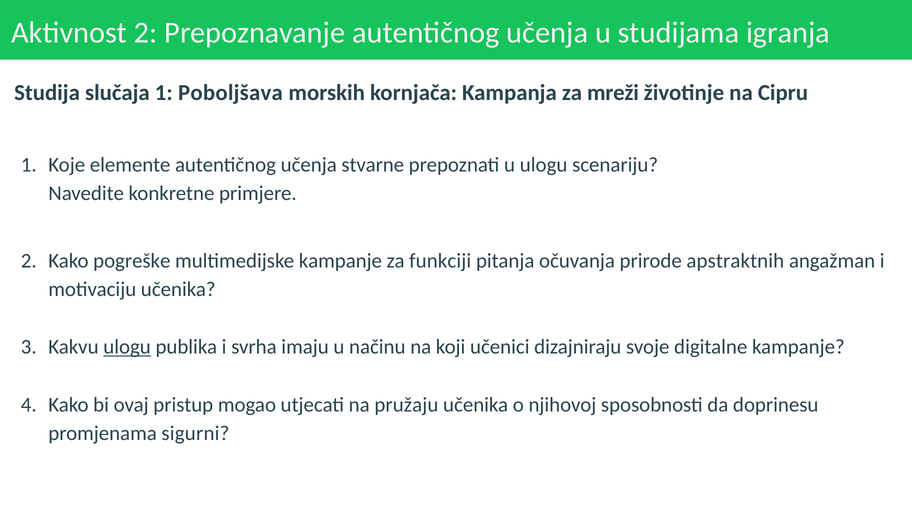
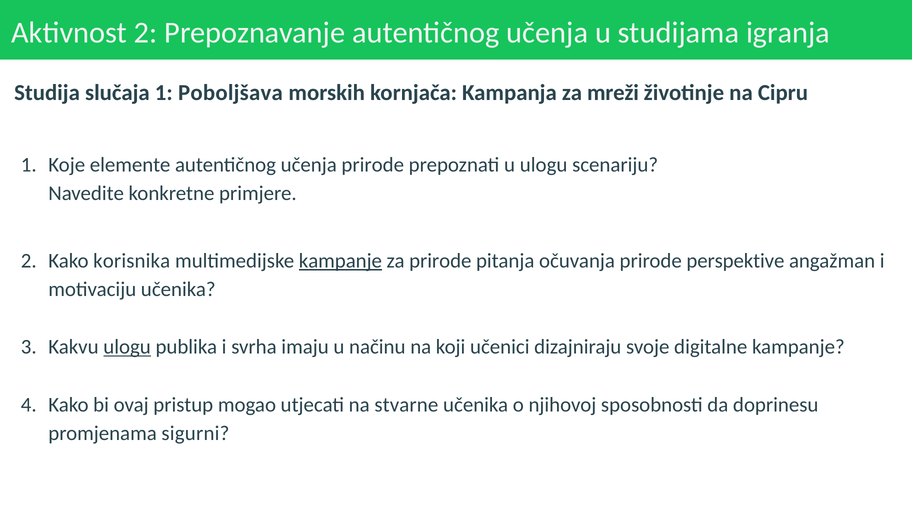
učenja stvarne: stvarne -> prirode
pogreške: pogreške -> korisnika
kampanje at (340, 261) underline: none -> present
za funkciji: funkciji -> prirode
apstraktnih: apstraktnih -> perspektive
pružaju: pružaju -> stvarne
